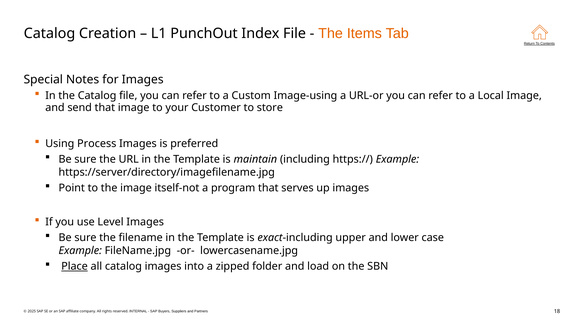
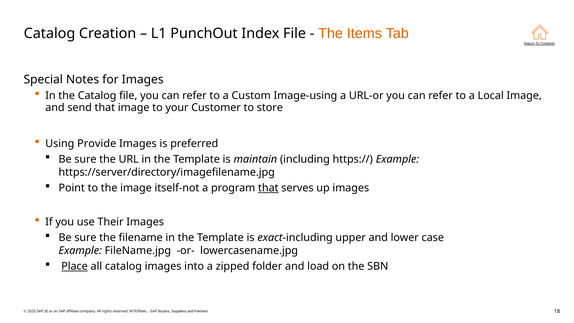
Process: Process -> Provide
that at (268, 188) underline: none -> present
Level: Level -> Their
